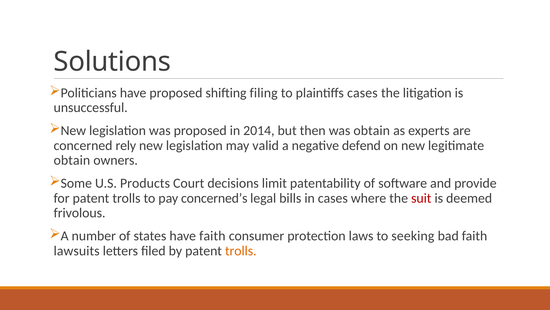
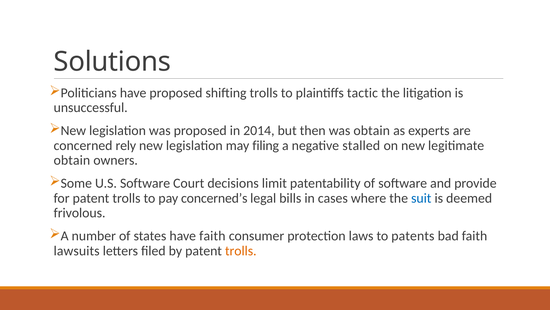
shifting filing: filing -> trolls
plaintiffs cases: cases -> tactic
valid: valid -> filing
defend: defend -> stalled
U.S Products: Products -> Software
suit colour: red -> blue
seeking: seeking -> patents
